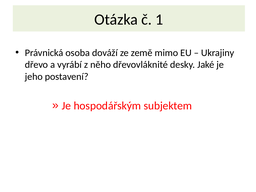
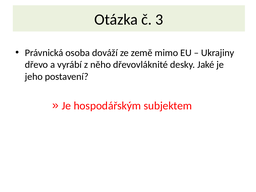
1: 1 -> 3
